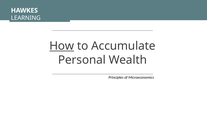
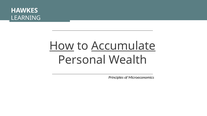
Accumulate underline: none -> present
